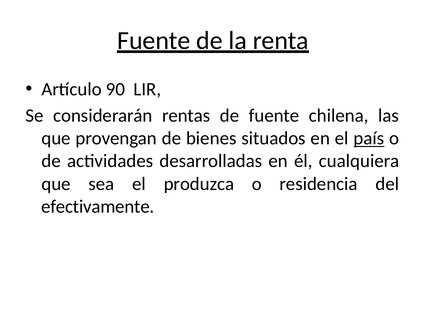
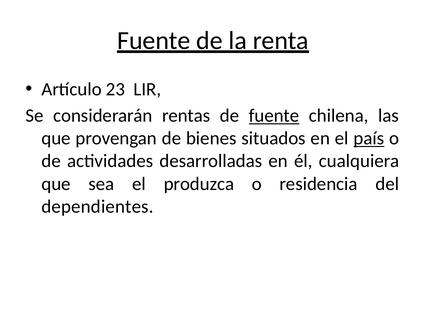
90: 90 -> 23
fuente at (274, 116) underline: none -> present
efectivamente: efectivamente -> dependientes
